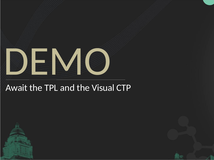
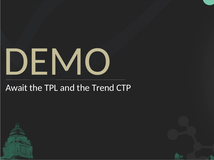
Visual: Visual -> Trend
